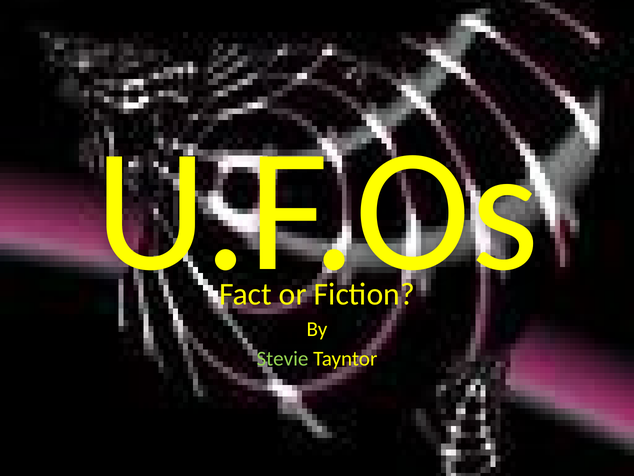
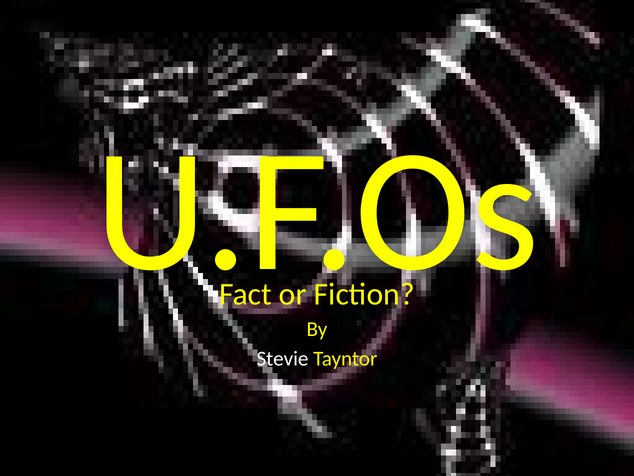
Stevie colour: light green -> white
